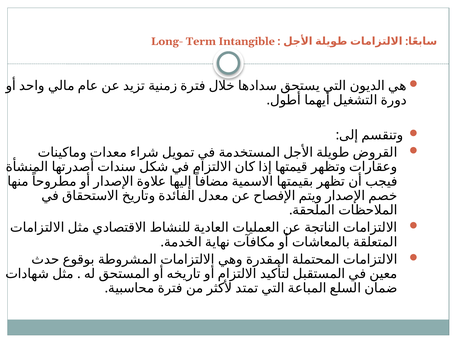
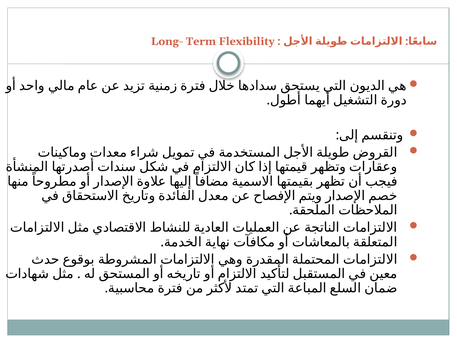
Intangible: Intangible -> Flexibility
